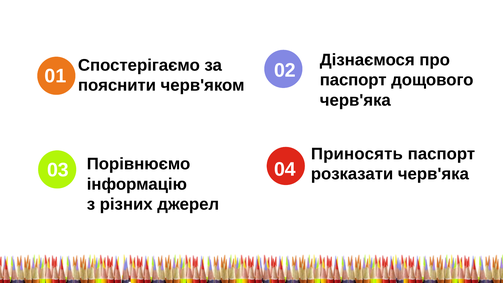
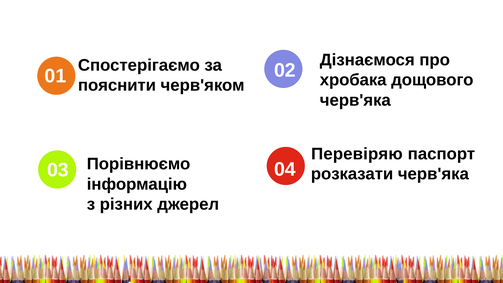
паспорт at (353, 80): паспорт -> хробака
Приносять: Приносять -> Перевіряю
